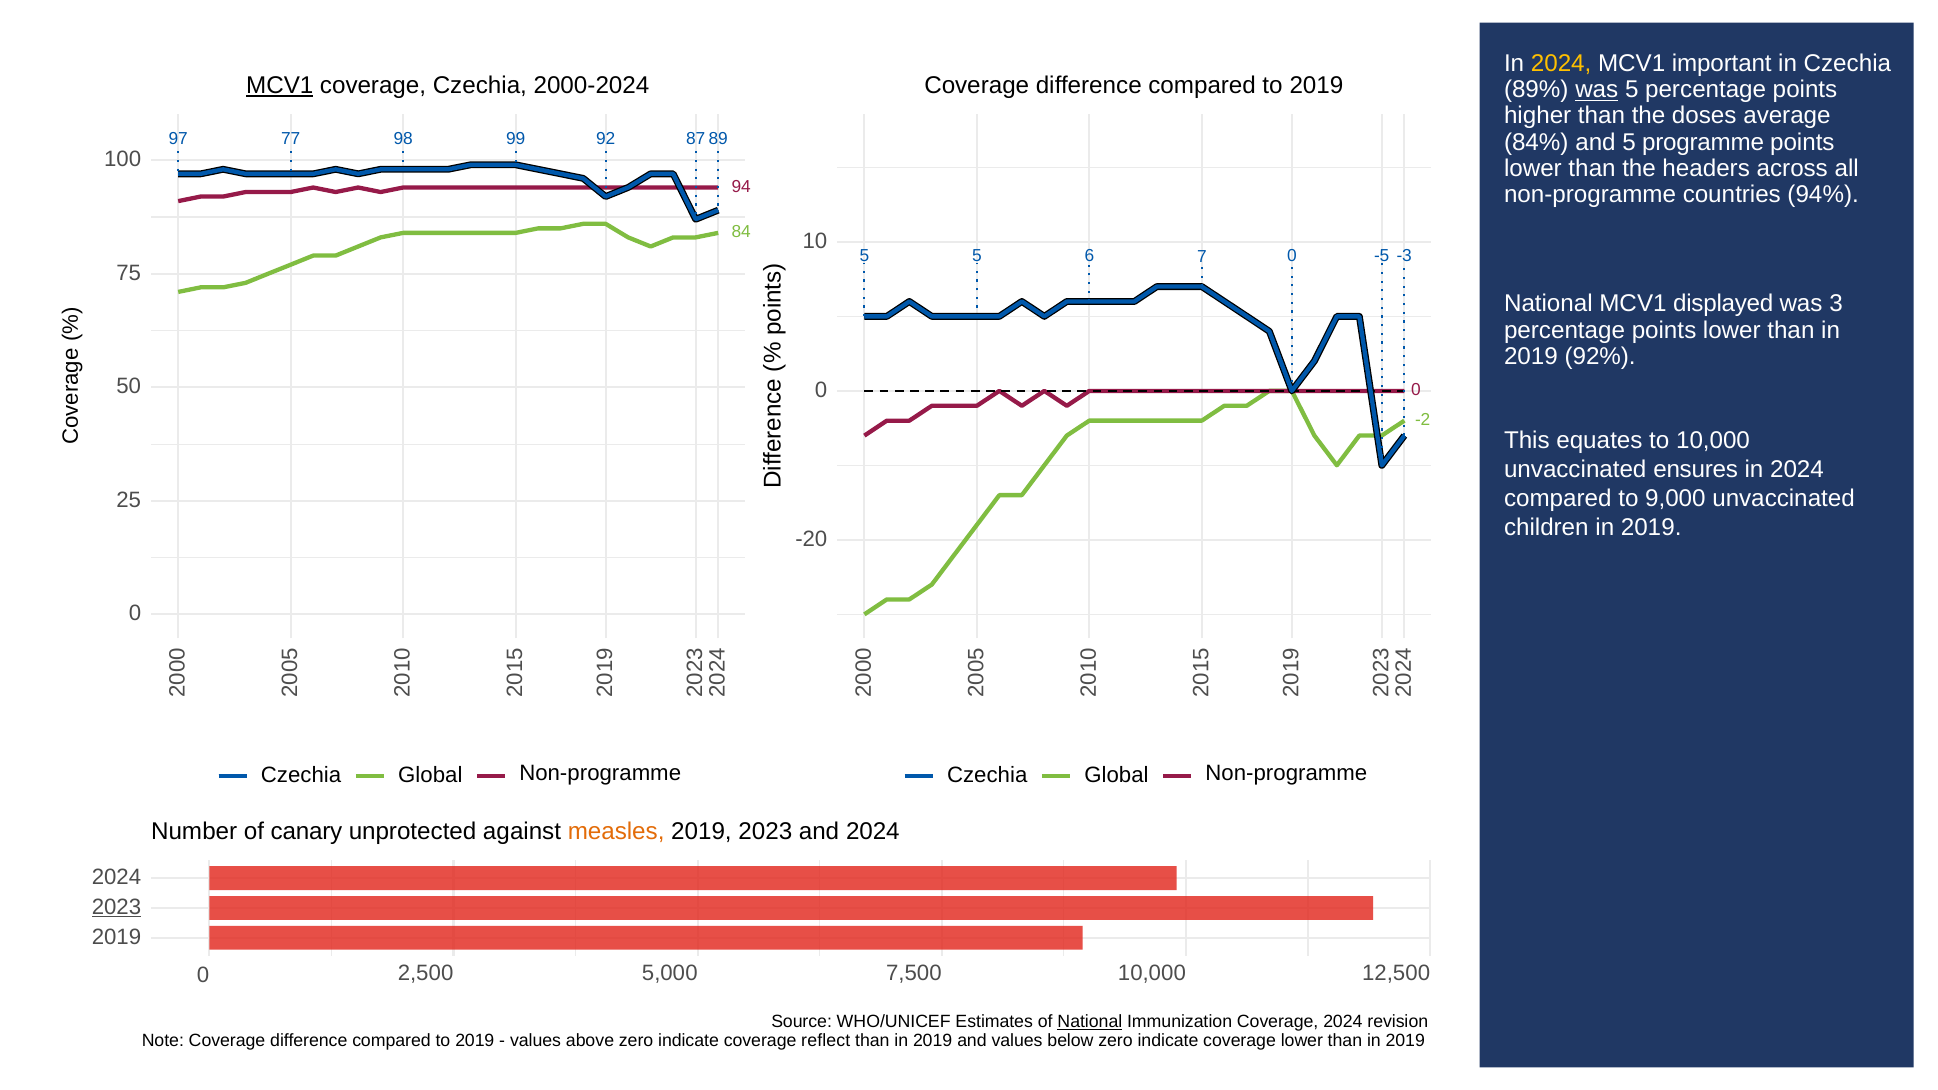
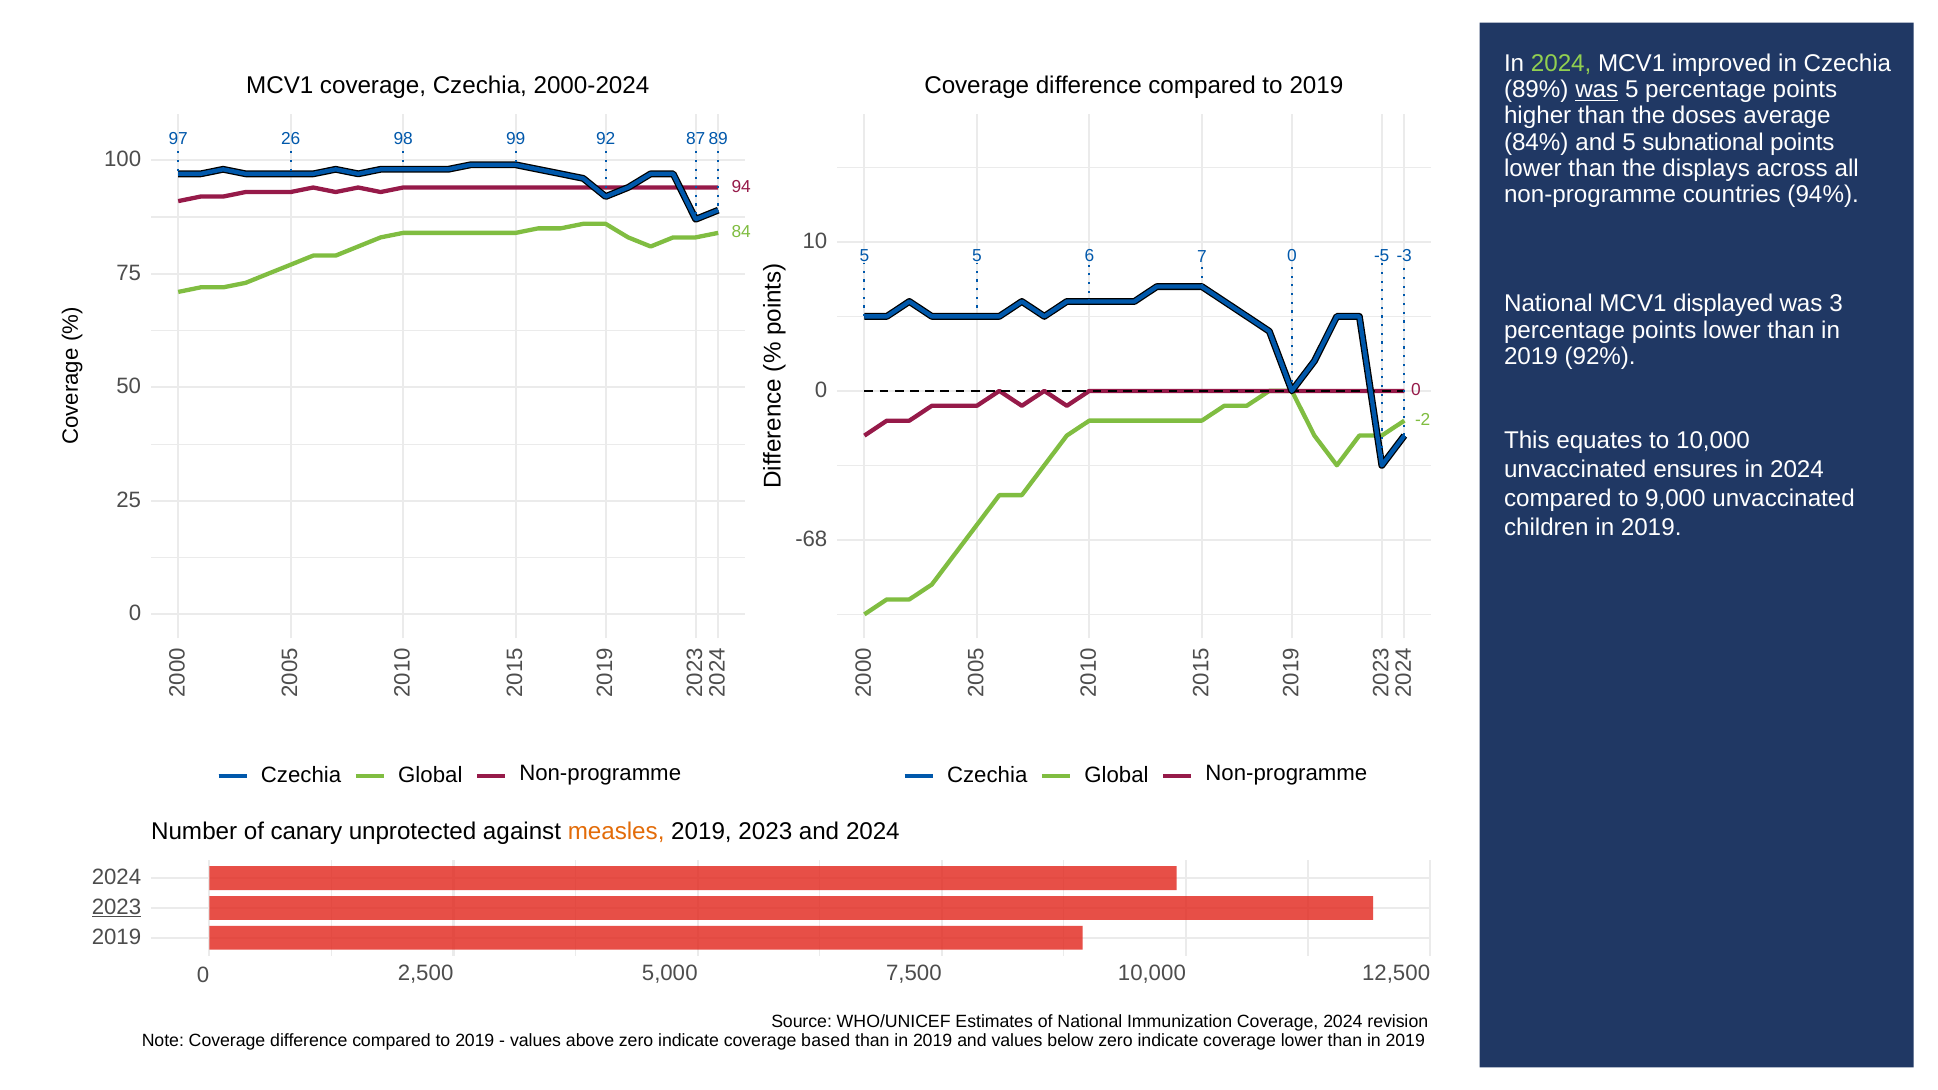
2024 at (1561, 64) colour: yellow -> light green
important: important -> improved
MCV1 at (280, 85) underline: present -> none
77: 77 -> 26
programme: programme -> subnational
headers: headers -> displays
-20: -20 -> -68
National at (1090, 1022) underline: present -> none
reflect: reflect -> based
